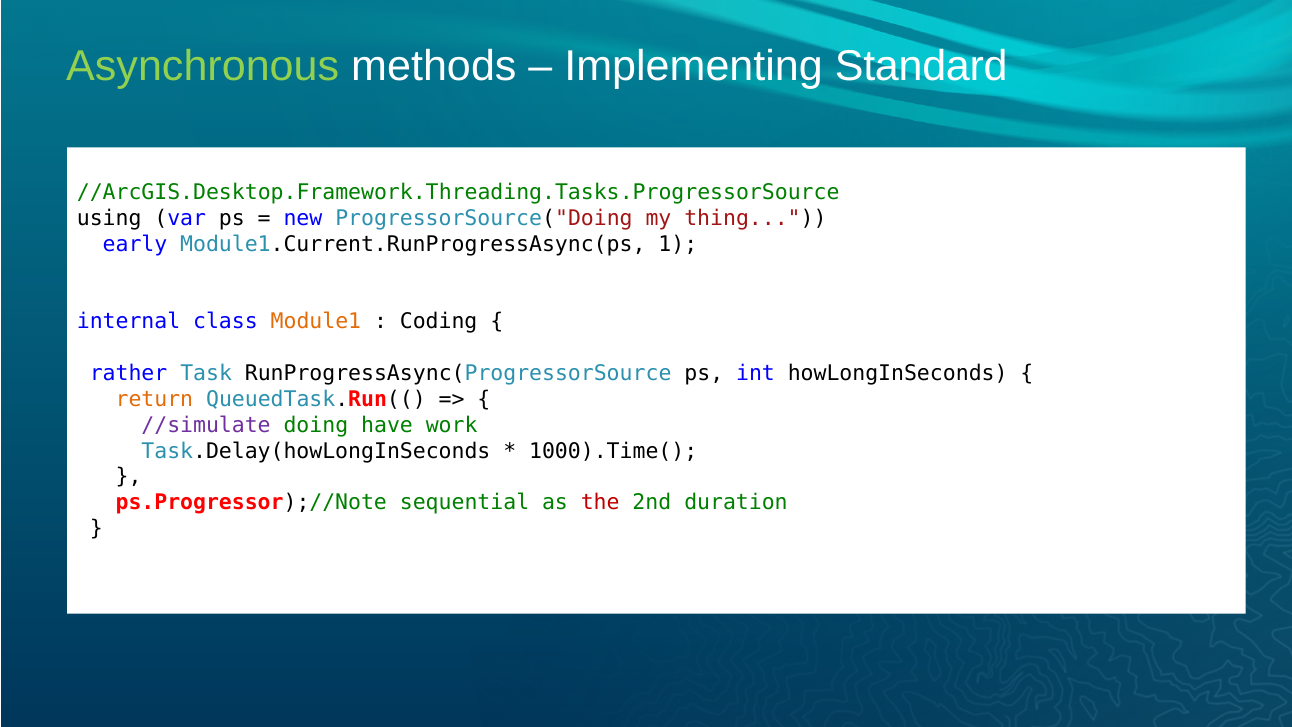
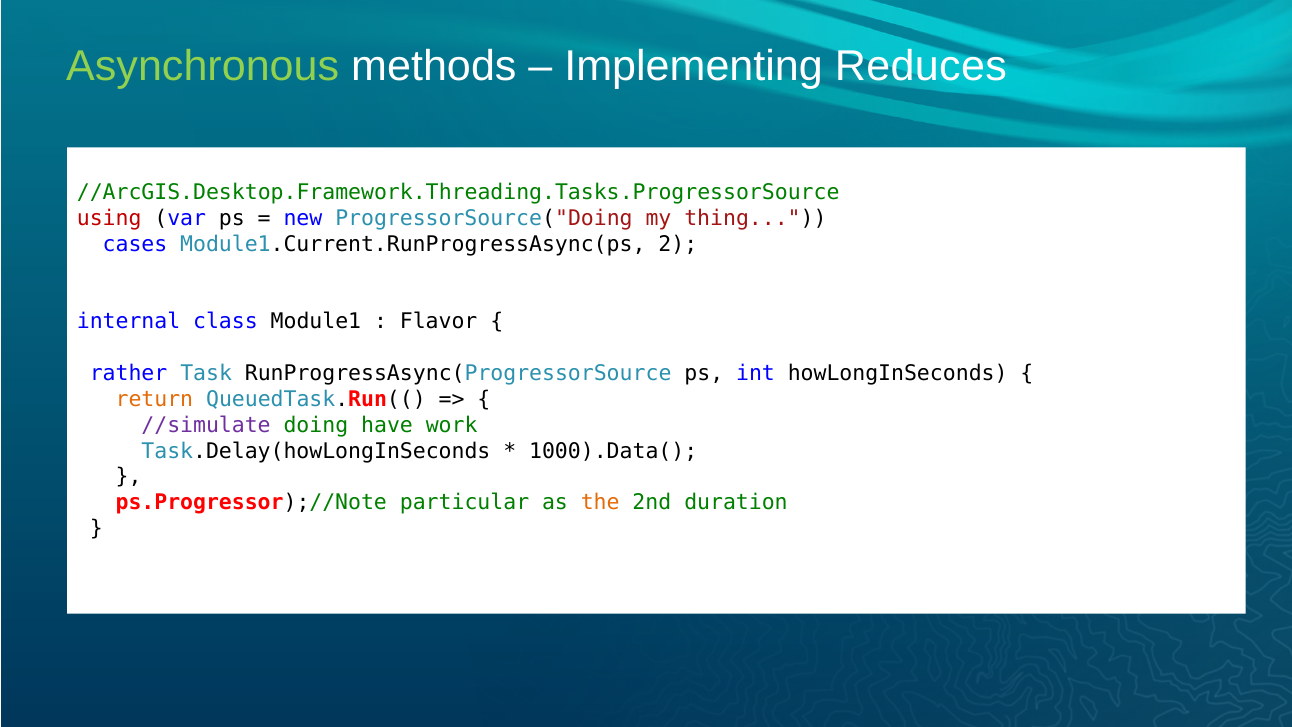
Standard: Standard -> Reduces
using colour: black -> red
early: early -> cases
1: 1 -> 2
Module1 colour: orange -> black
Coding: Coding -> Flavor
1000).Time(: 1000).Time( -> 1000).Data(
sequential: sequential -> particular
the colour: red -> orange
